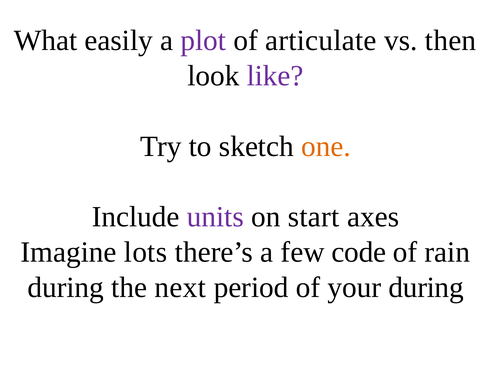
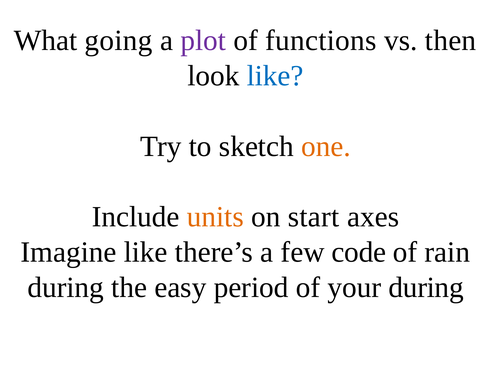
easily: easily -> going
articulate: articulate -> functions
like at (275, 76) colour: purple -> blue
units colour: purple -> orange
Imagine lots: lots -> like
next: next -> easy
